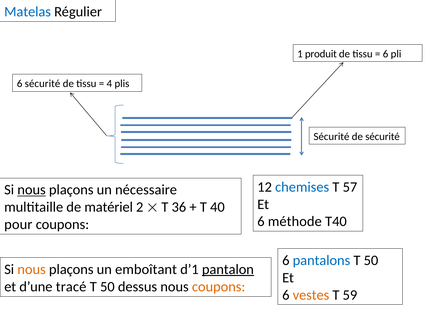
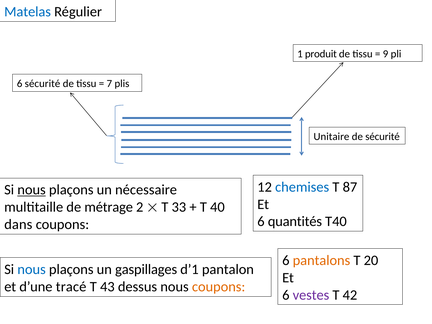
6 at (386, 54): 6 -> 9
4: 4 -> 7
Sécurité at (331, 136): Sécurité -> Unitaire
57: 57 -> 87
matériel: matériel -> métrage
36: 36 -> 33
méthode: méthode -> quantités
pour: pour -> dans
pantalons colour: blue -> orange
50 at (371, 260): 50 -> 20
nous at (32, 269) colour: orange -> blue
emboîtant: emboîtant -> gaspillages
pantalon underline: present -> none
50 at (107, 287): 50 -> 43
vestes colour: orange -> purple
59: 59 -> 42
